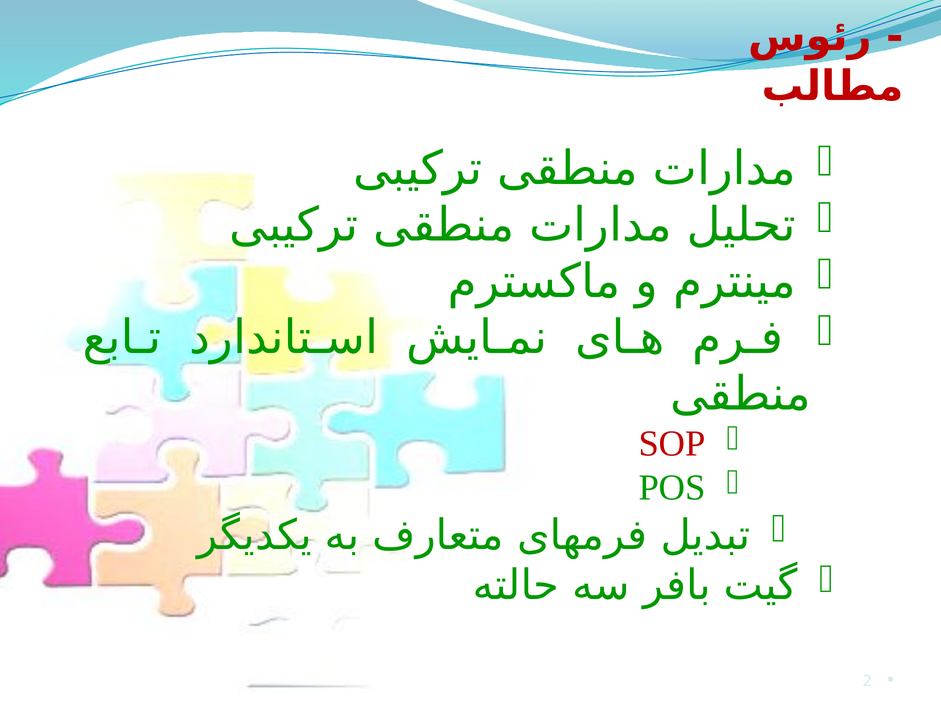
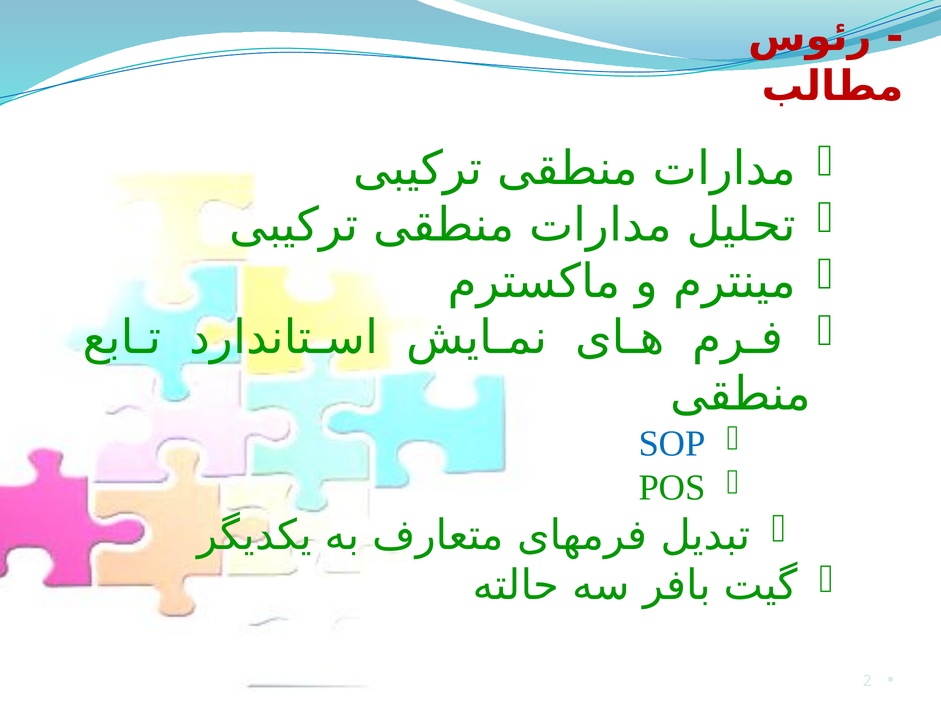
SOP colour: red -> blue
